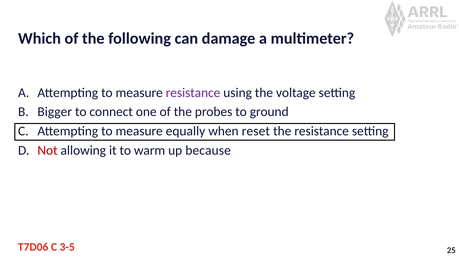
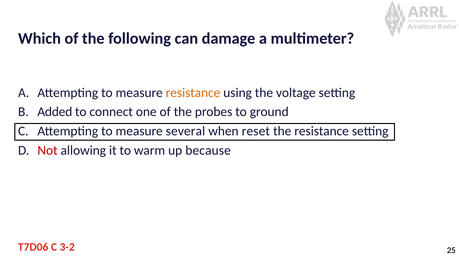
resistance at (193, 93) colour: purple -> orange
Bigger: Bigger -> Added
equally: equally -> several
3-5: 3-5 -> 3-2
